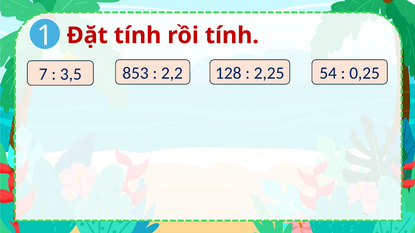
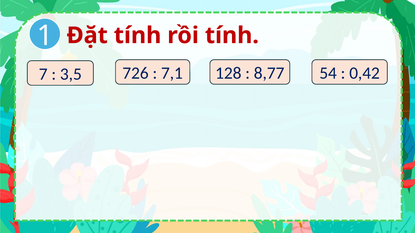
853: 853 -> 726
2,2: 2,2 -> 7,1
2,25: 2,25 -> 8,77
0,25: 0,25 -> 0,42
